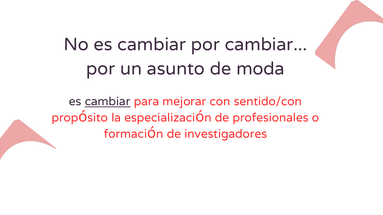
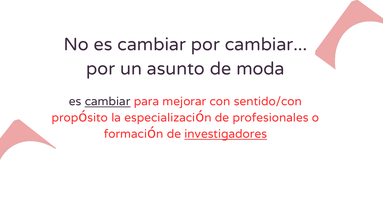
investigadores underline: none -> present
